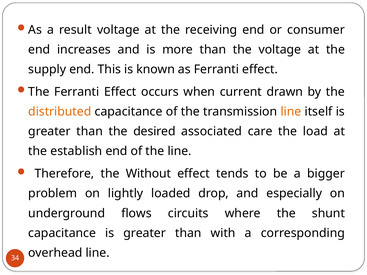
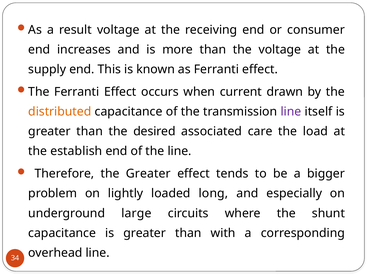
line at (291, 112) colour: orange -> purple
the Without: Without -> Greater
drop: drop -> long
flows: flows -> large
